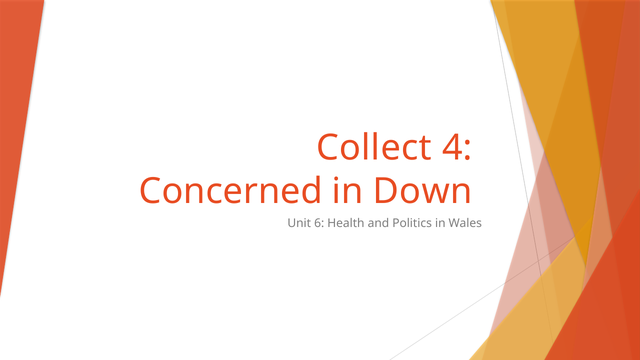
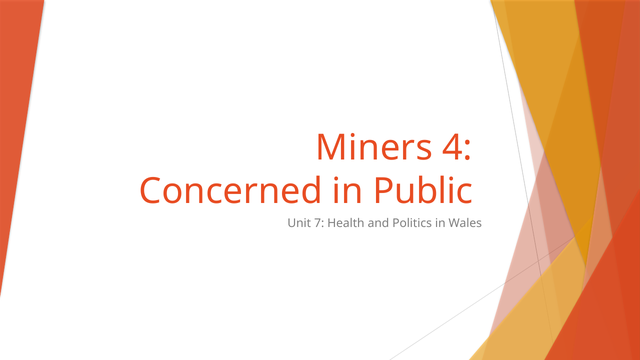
Collect: Collect -> Miners
Down: Down -> Public
6: 6 -> 7
